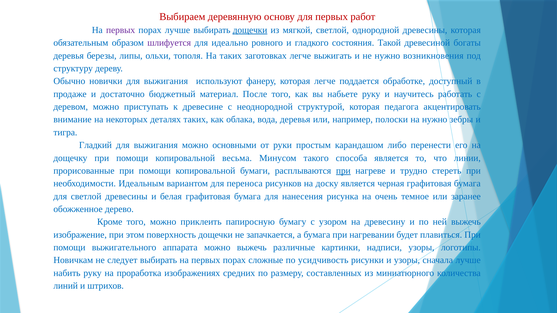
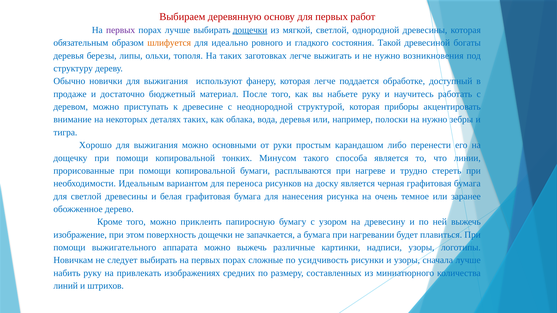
шлифуется colour: purple -> orange
педагога: педагога -> приборы
Гладкий: Гладкий -> Хорошо
весьма: весьма -> тонких
при at (343, 171) underline: present -> none
проработка: проработка -> привлекать
